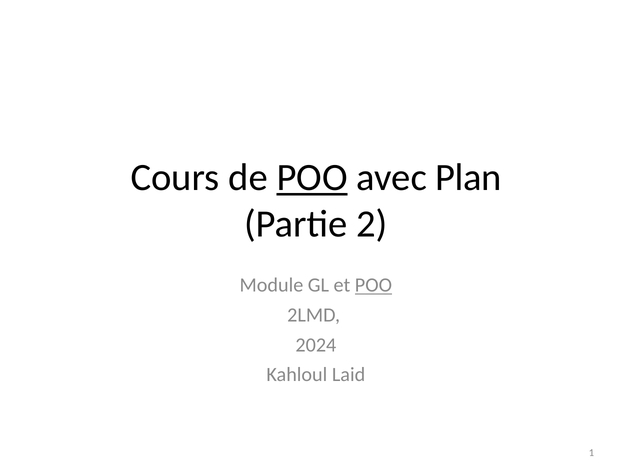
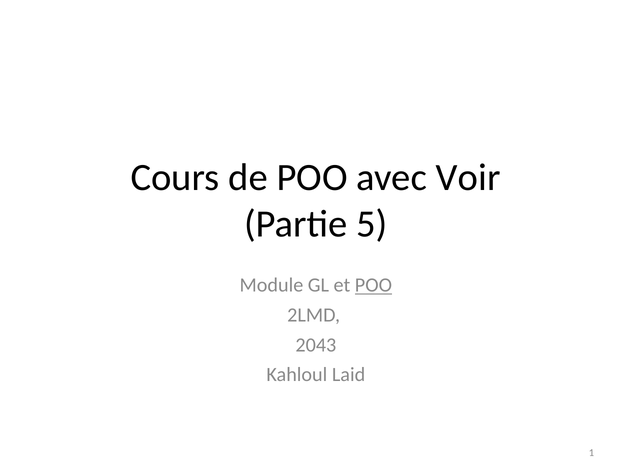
POO at (312, 178) underline: present -> none
Plan: Plan -> Voir
2: 2 -> 5
2024: 2024 -> 2043
